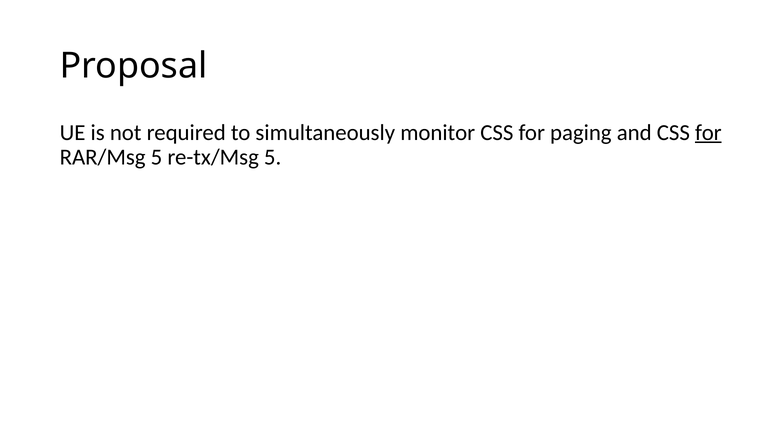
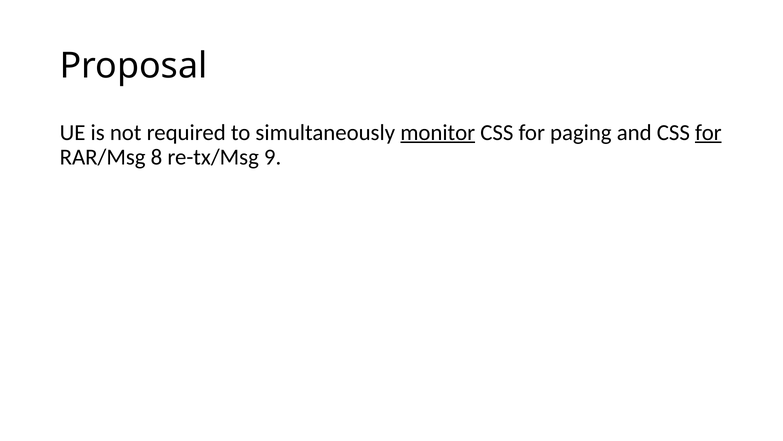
monitor underline: none -> present
RAR/Msg 5: 5 -> 8
re-tx/Msg 5: 5 -> 9
